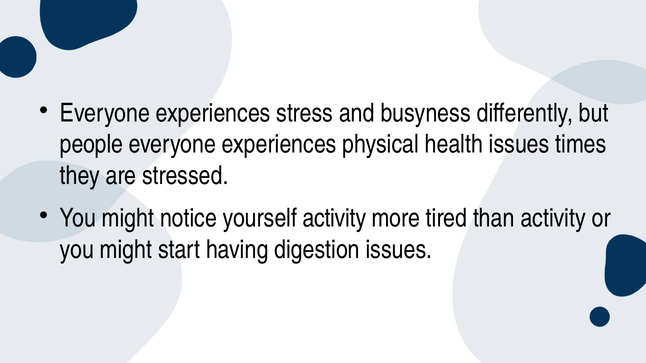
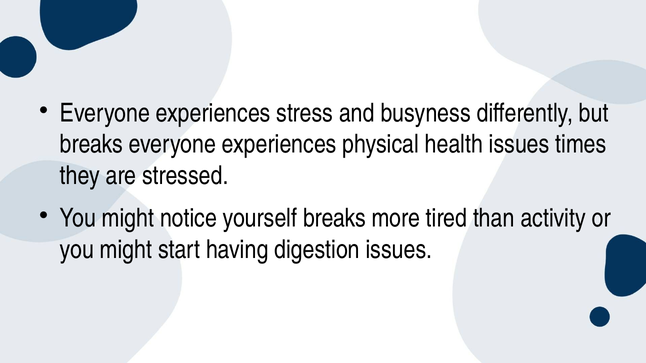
people at (91, 144): people -> breaks
yourself activity: activity -> breaks
